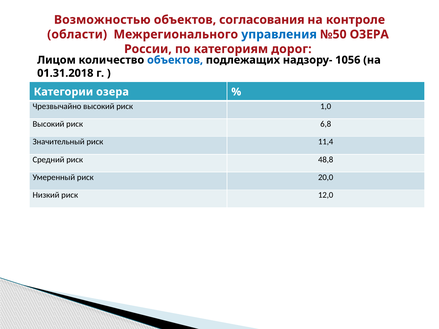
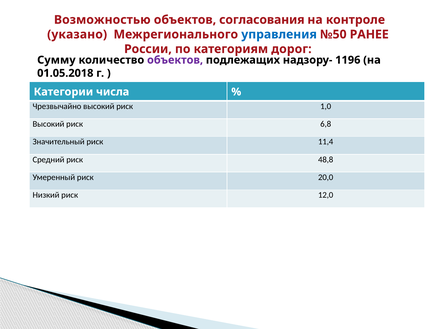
области: области -> указано
№50 ОЗЕРА: ОЗЕРА -> РАНЕЕ
Лицом: Лицом -> Сумму
объектов at (175, 60) colour: blue -> purple
1056: 1056 -> 1196
01.31.2018: 01.31.2018 -> 01.05.2018
Категории озера: озера -> числа
